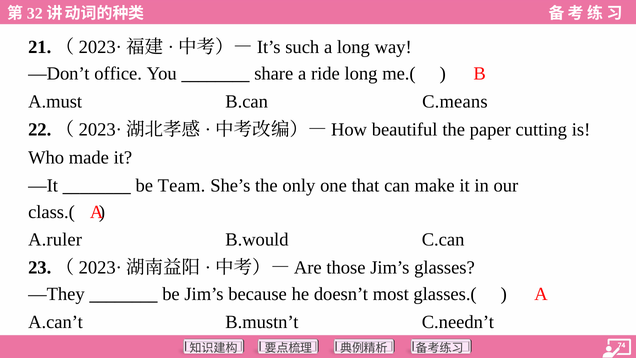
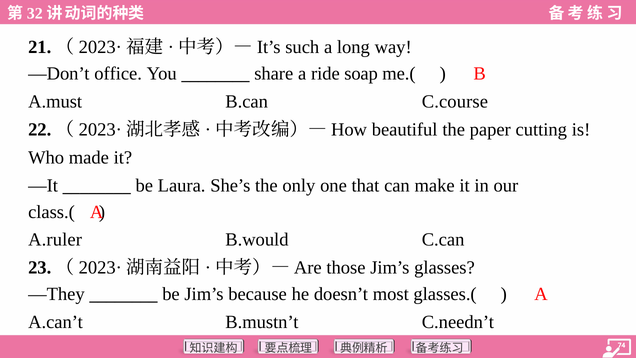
ride long: long -> soap
C.means: C.means -> C.course
Team: Team -> Laura
